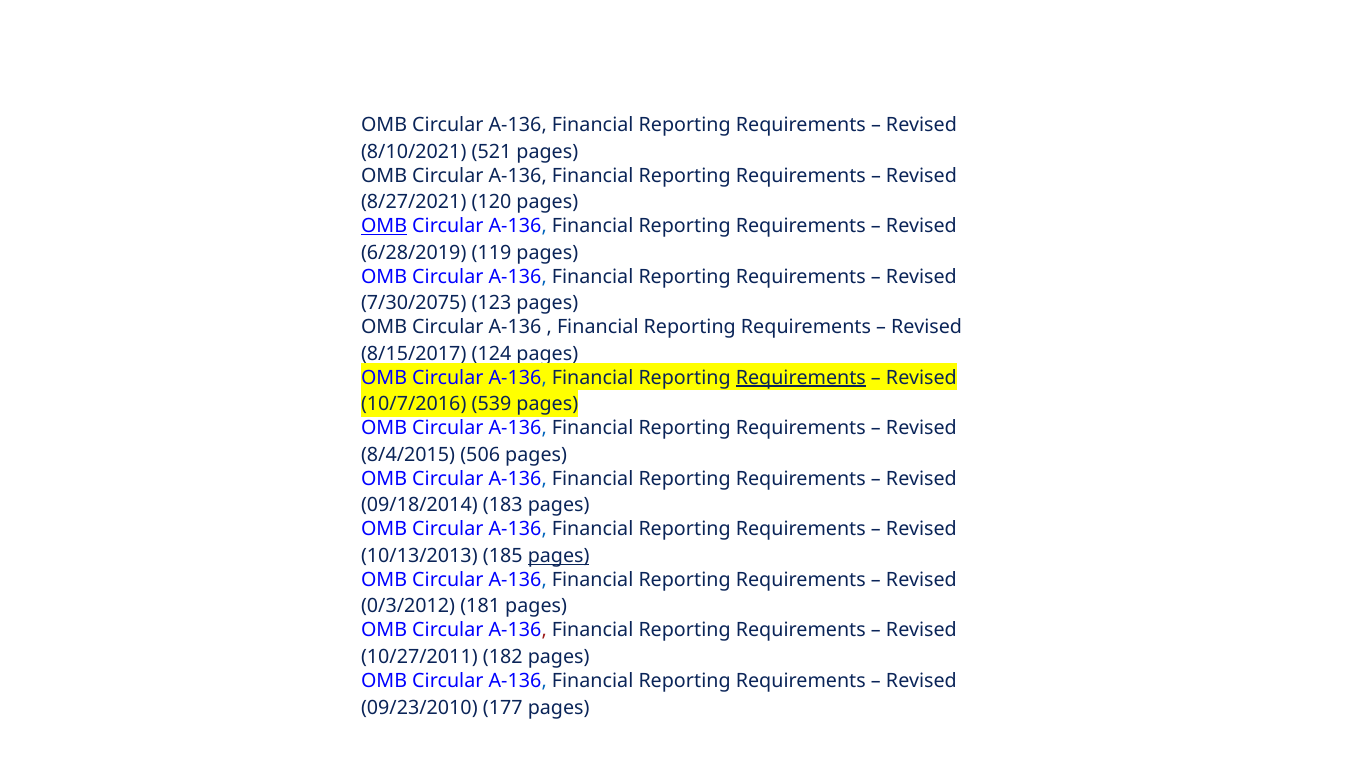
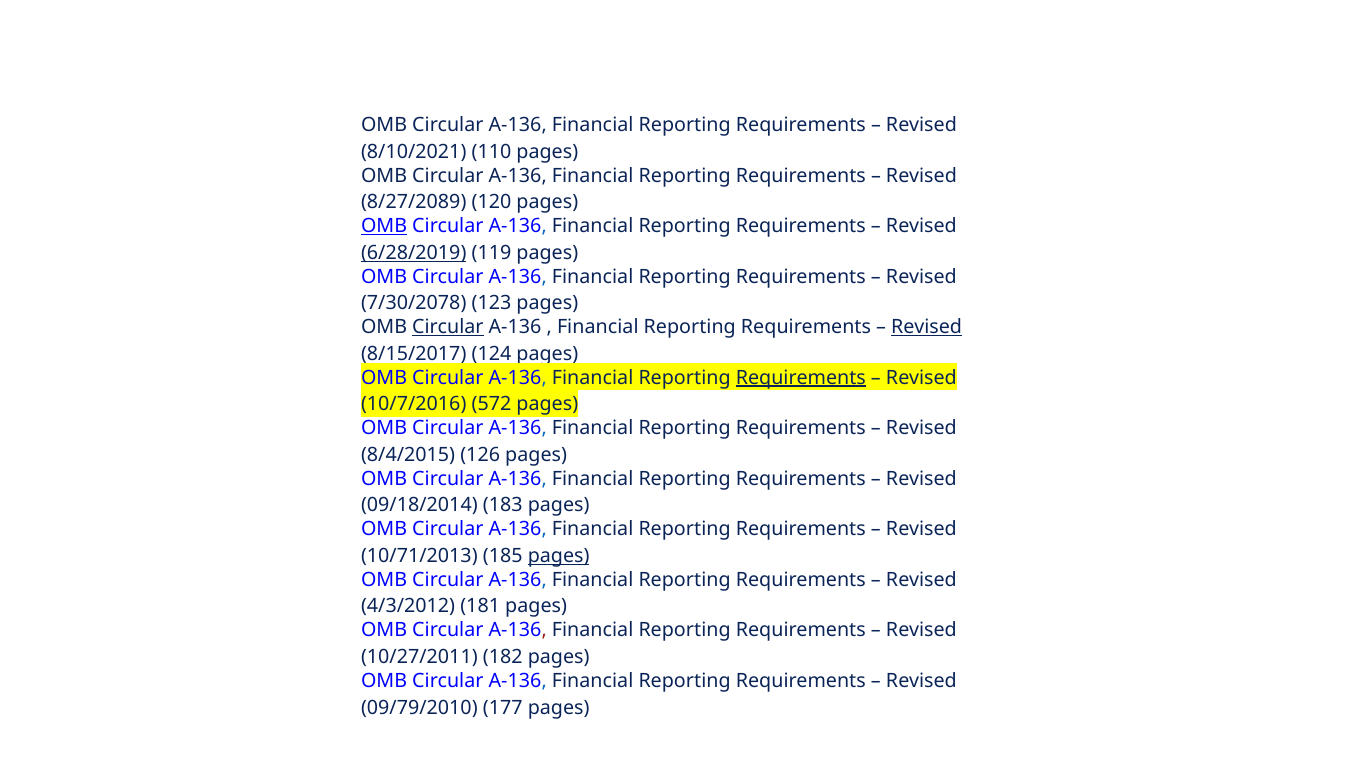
521: 521 -> 110
8/27/2021: 8/27/2021 -> 8/27/2089
6/28/2019 underline: none -> present
7/30/2075: 7/30/2075 -> 7/30/2078
Circular at (448, 327) underline: none -> present
Revised at (927, 327) underline: none -> present
539: 539 -> 572
506: 506 -> 126
10/13/2013: 10/13/2013 -> 10/71/2013
0/3/2012: 0/3/2012 -> 4/3/2012
09/23/2010: 09/23/2010 -> 09/79/2010
